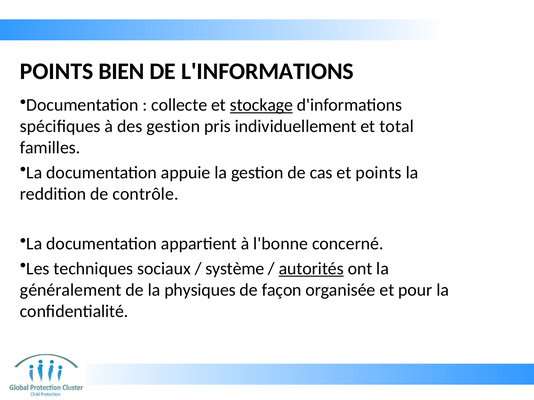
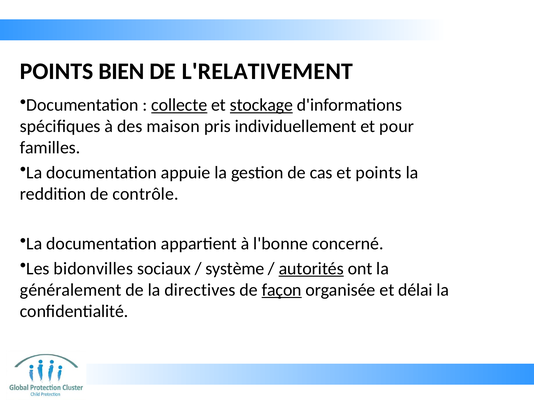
L'INFORMATIONS: L'INFORMATIONS -> L'RELATIVEMENT
collecte underline: none -> present
des gestion: gestion -> maison
total: total -> pour
techniques: techniques -> bidonvilles
physiques: physiques -> directives
façon underline: none -> present
pour: pour -> délai
